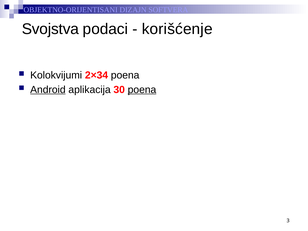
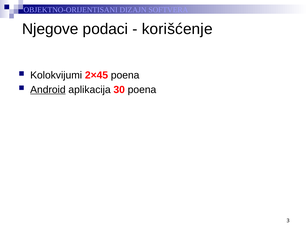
Svojstva: Svojstva -> Njegove
2×34: 2×34 -> 2×45
poena at (142, 90) underline: present -> none
